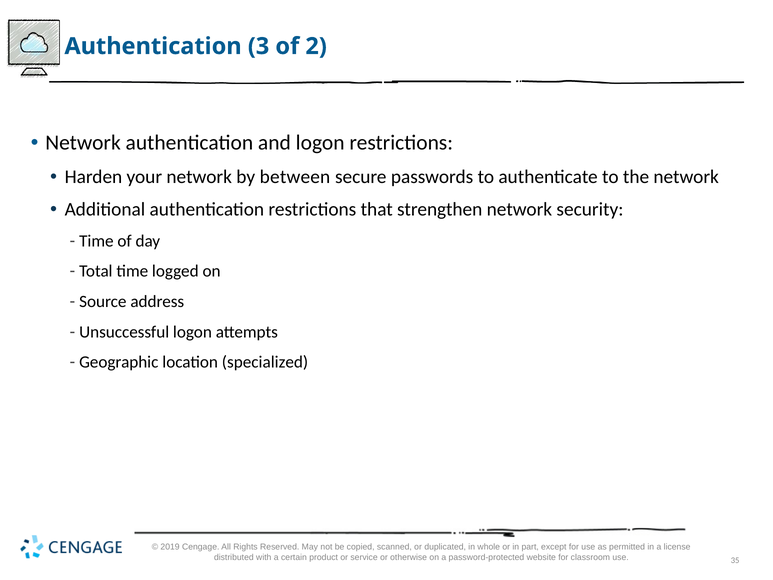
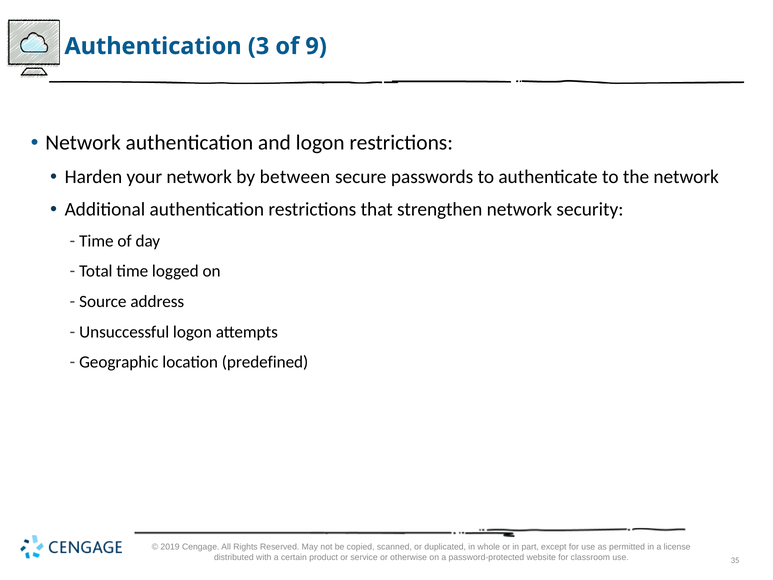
2: 2 -> 9
specialized: specialized -> predefined
